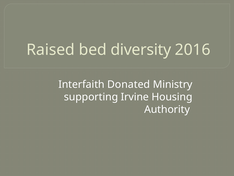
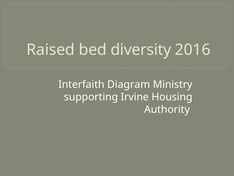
Donated: Donated -> Diagram
